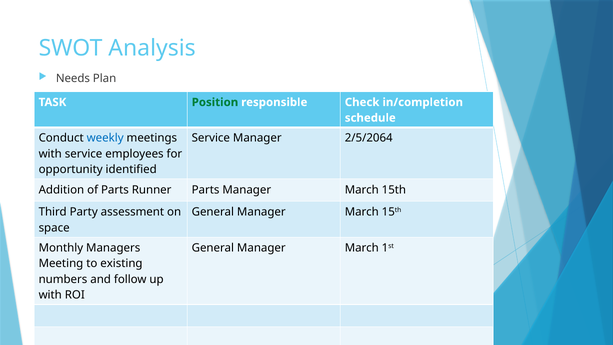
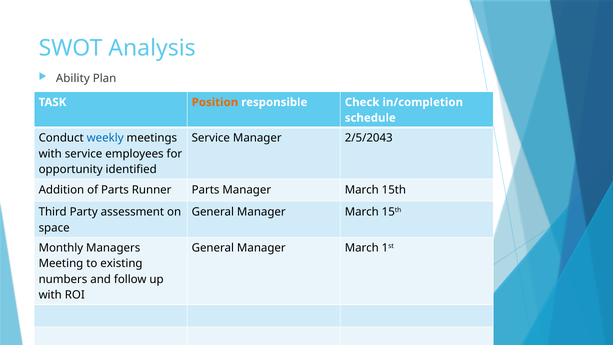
Needs: Needs -> Ability
Position colour: green -> orange
2/5/2064: 2/5/2064 -> 2/5/2043
